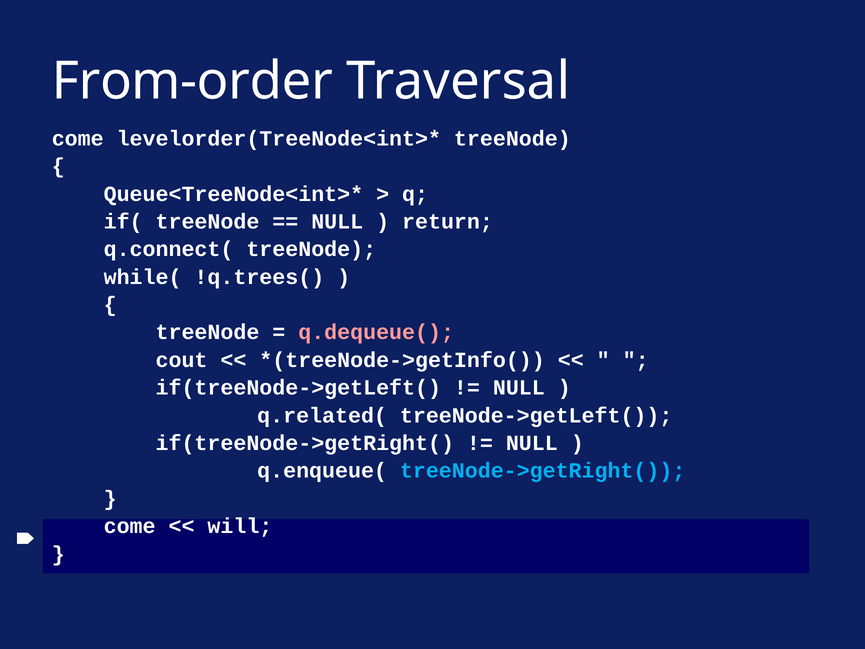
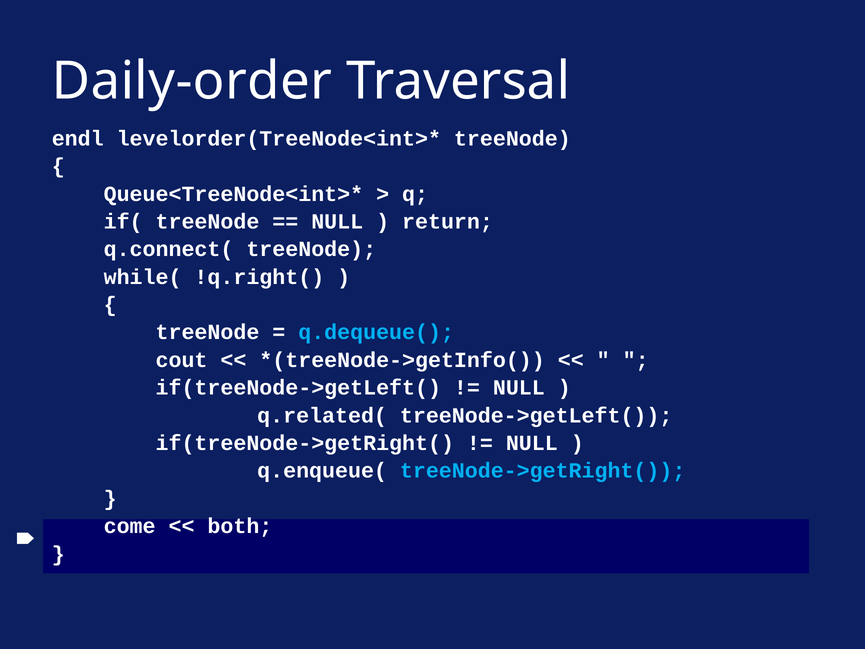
From-order: From-order -> Daily-order
come at (78, 138): come -> endl
!q.trees(: !q.trees( -> !q.right(
q.dequeue( colour: pink -> light blue
will: will -> both
